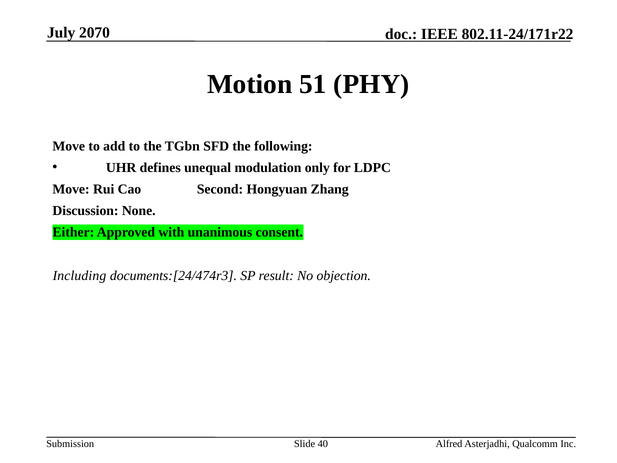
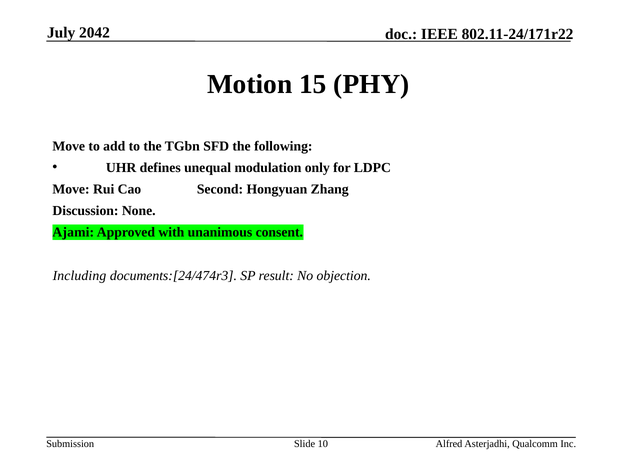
2070: 2070 -> 2042
51: 51 -> 15
Either: Either -> Ajami
40: 40 -> 10
